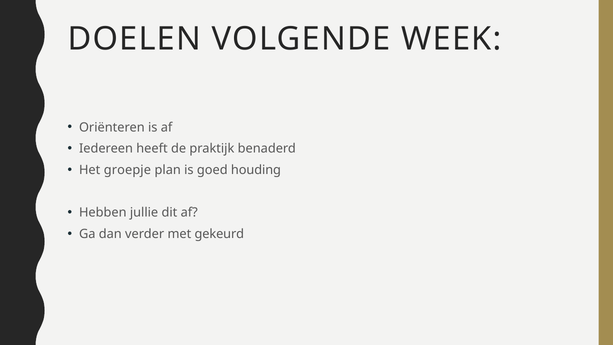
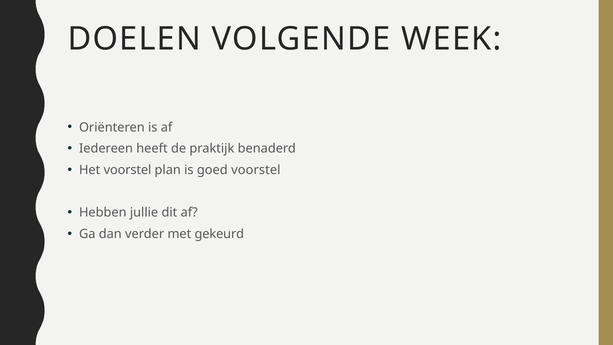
Het groepje: groepje -> voorstel
goed houding: houding -> voorstel
